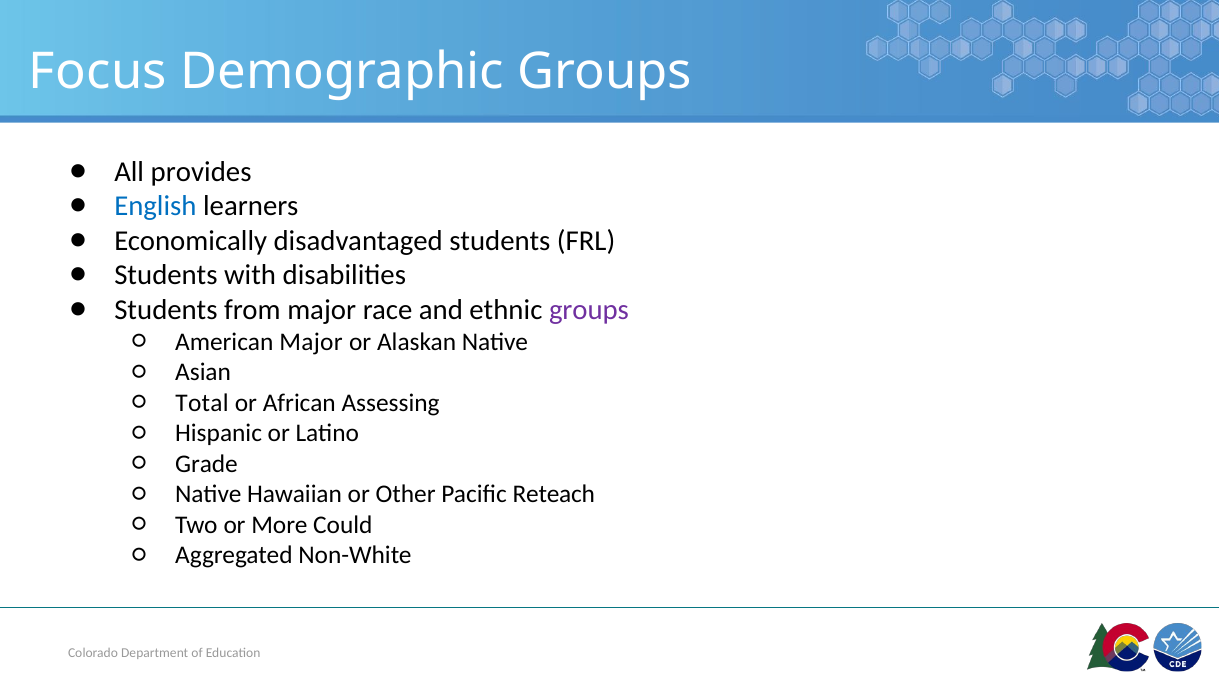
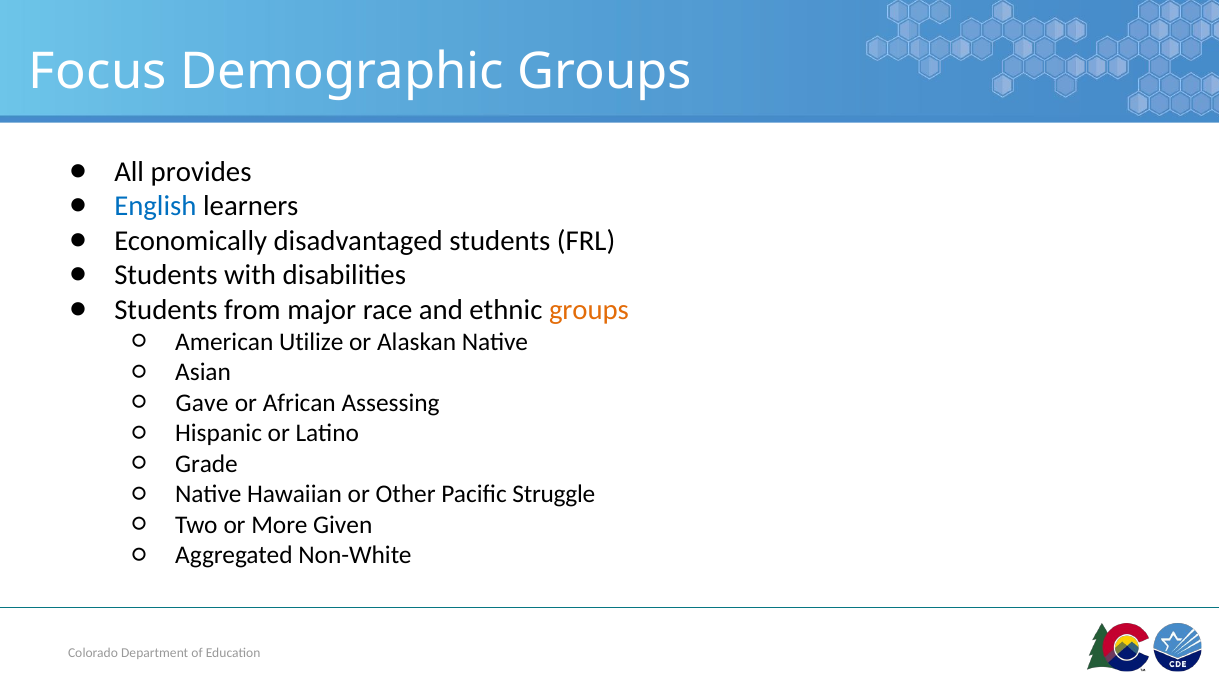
groups at (589, 310) colour: purple -> orange
American Major: Major -> Utilize
Total: Total -> Gave
Reteach: Reteach -> Struggle
Could: Could -> Given
